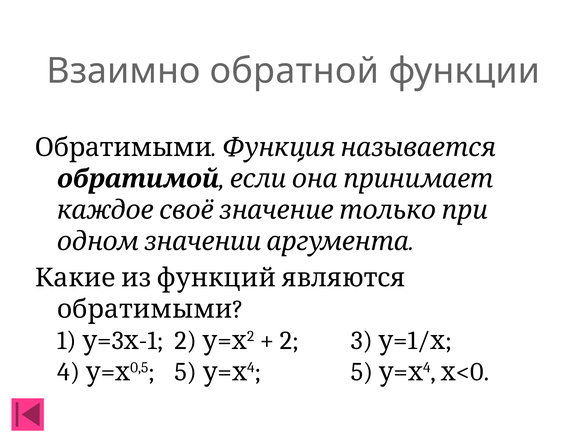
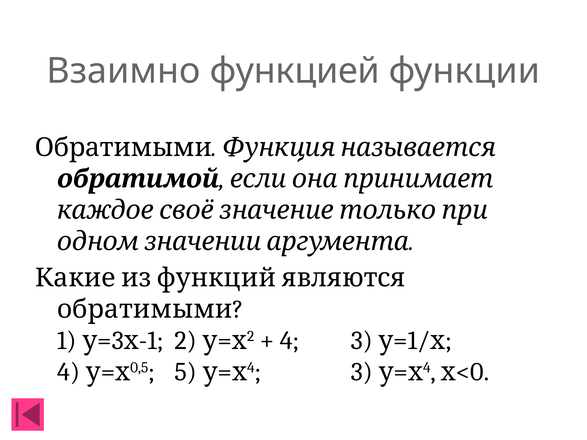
обратной: обратной -> функцией
2 at (290, 341): 2 -> 4
5 at (362, 372): 5 -> 3
